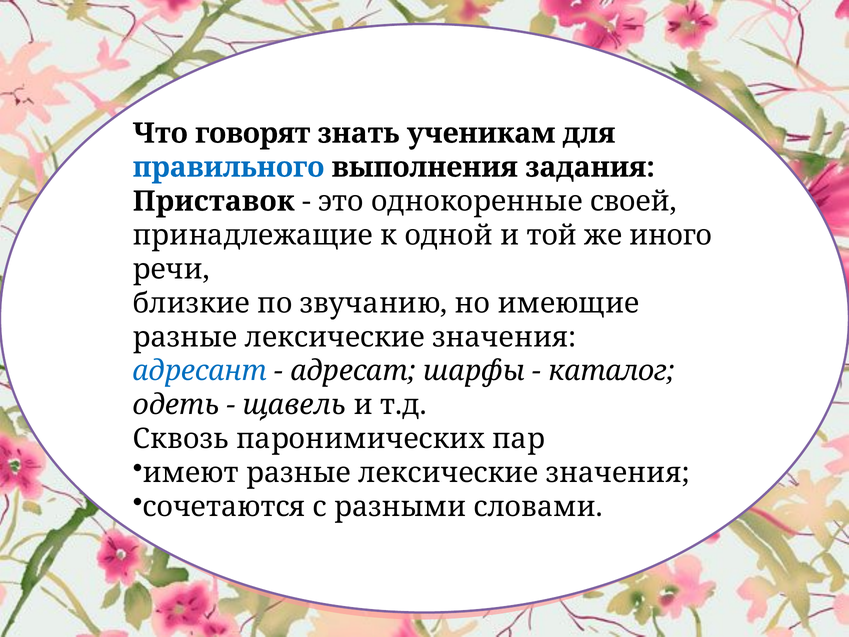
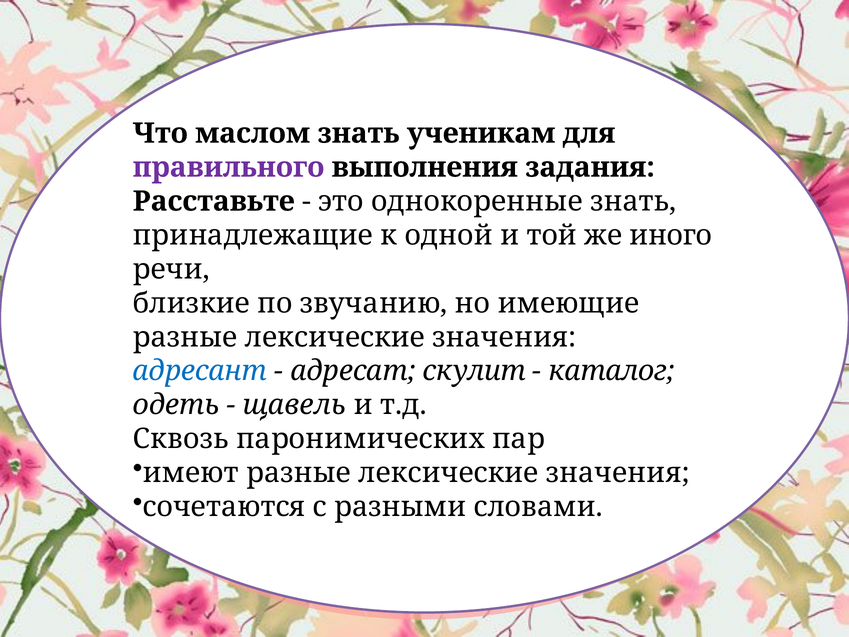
говорят: говорят -> маслом
правильного colour: blue -> purple
Приставок: Приставок -> Расставьте
однокоренные своей: своей -> знать
шарфы: шарфы -> скулит
